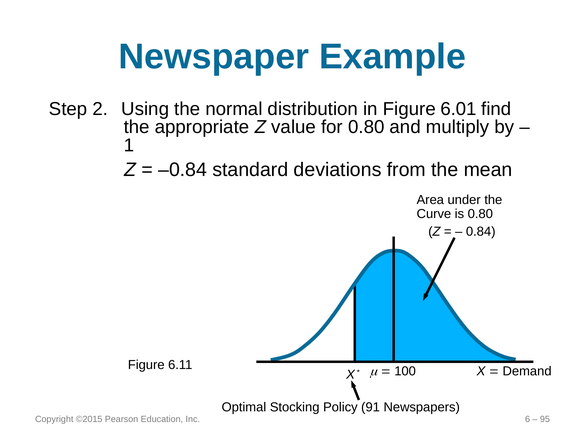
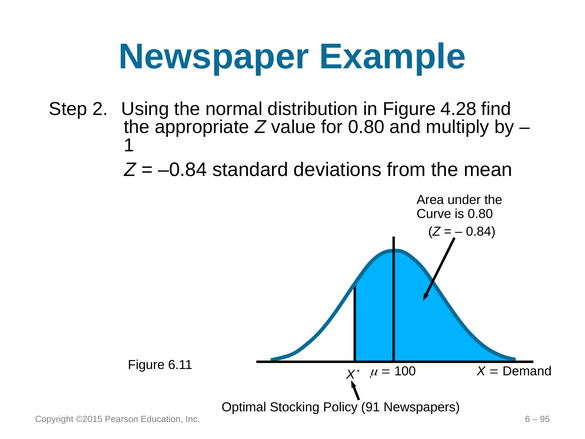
6.01: 6.01 -> 4.28
